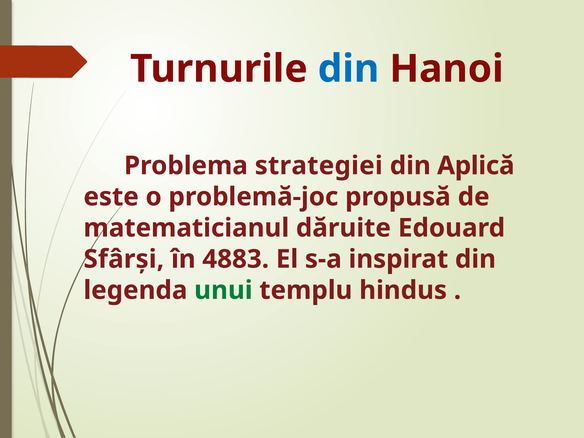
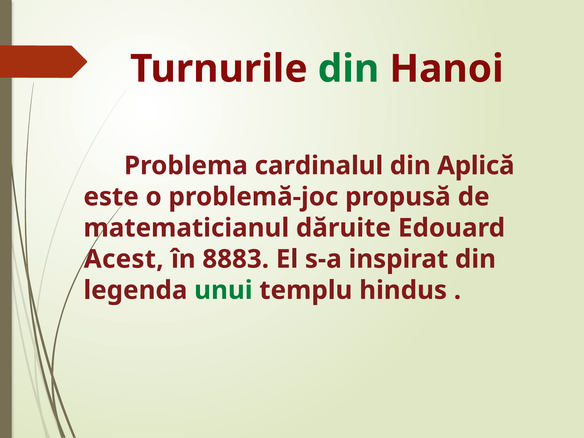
din at (348, 69) colour: blue -> green
strategiei: strategiei -> cardinalul
Sfârşi: Sfârşi -> Acest
4883: 4883 -> 8883
